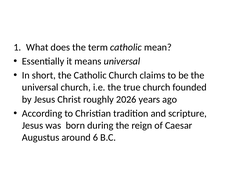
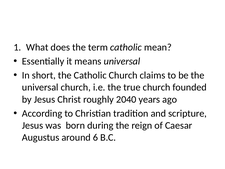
2026: 2026 -> 2040
